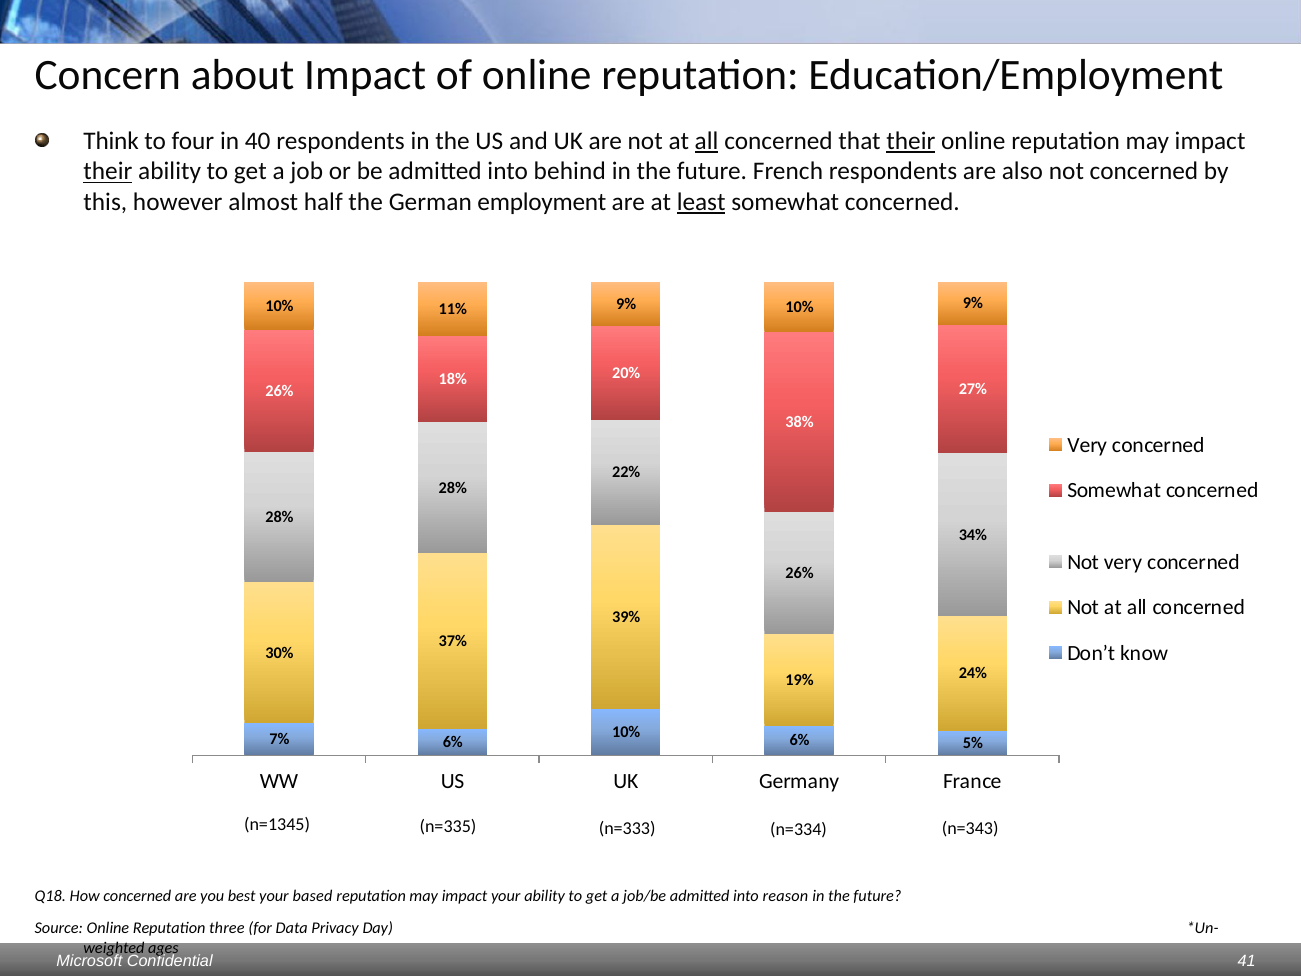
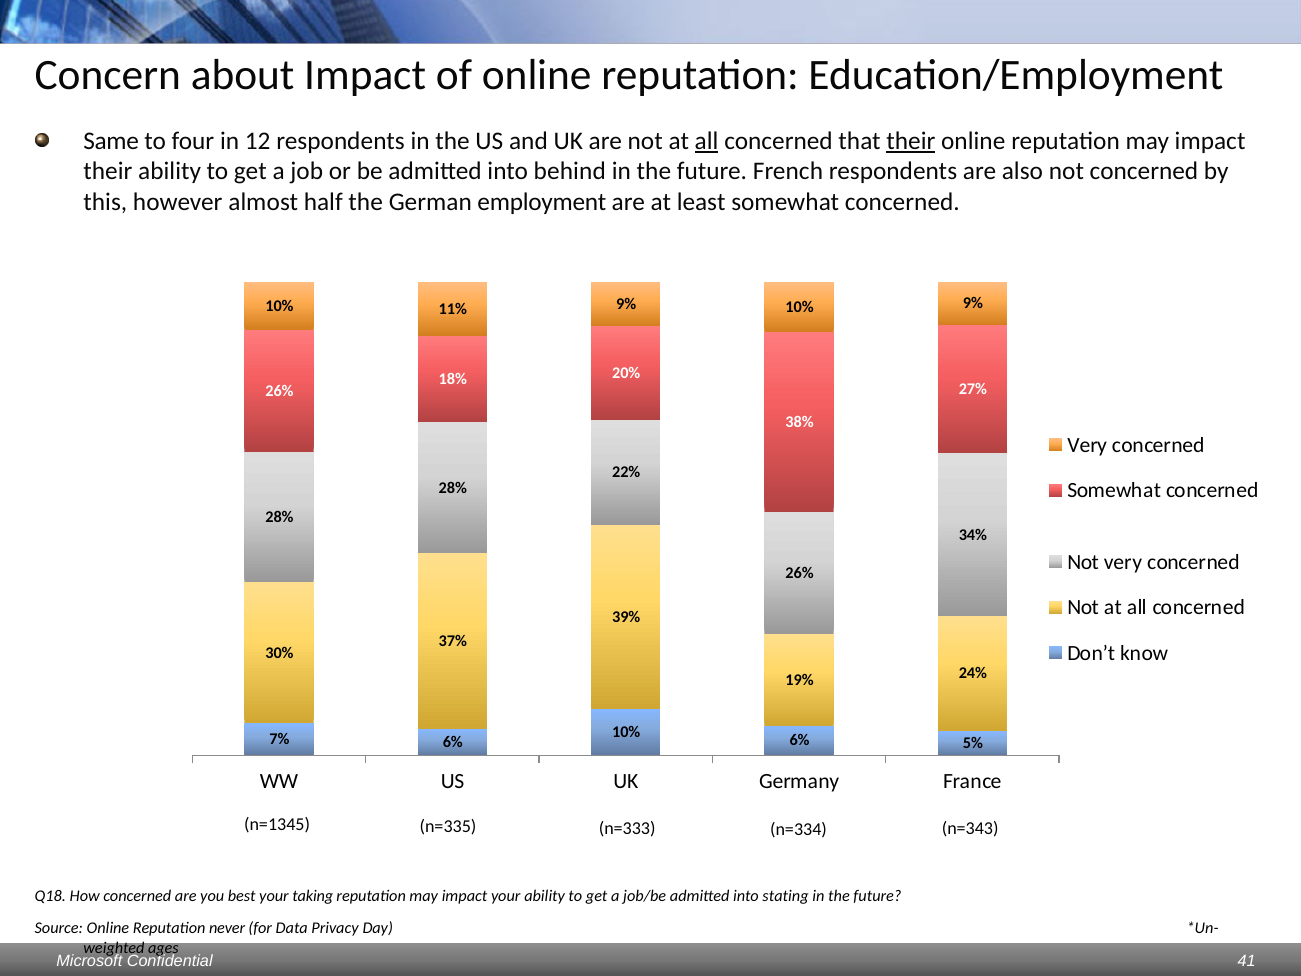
Think: Think -> Same
40: 40 -> 12
their at (108, 171) underline: present -> none
least underline: present -> none
based: based -> taking
reason: reason -> stating
three: three -> never
